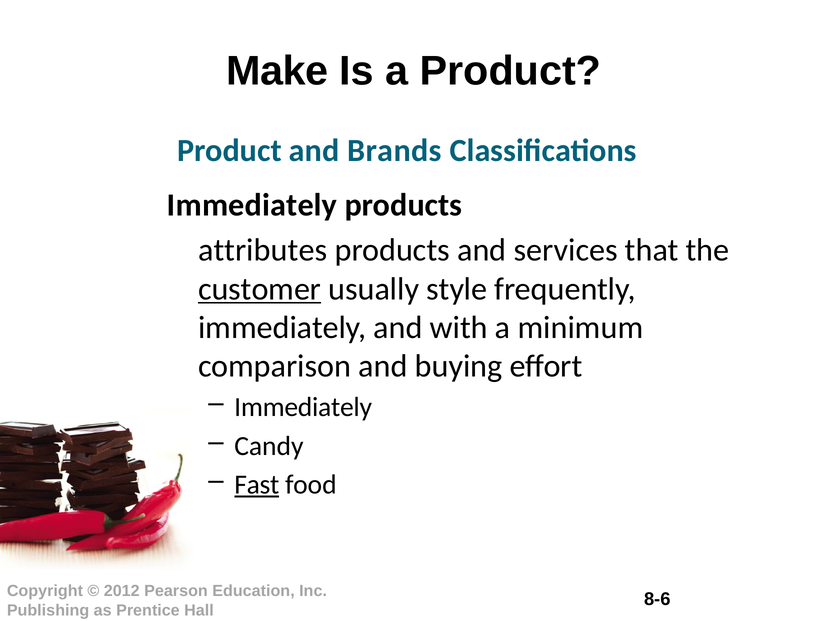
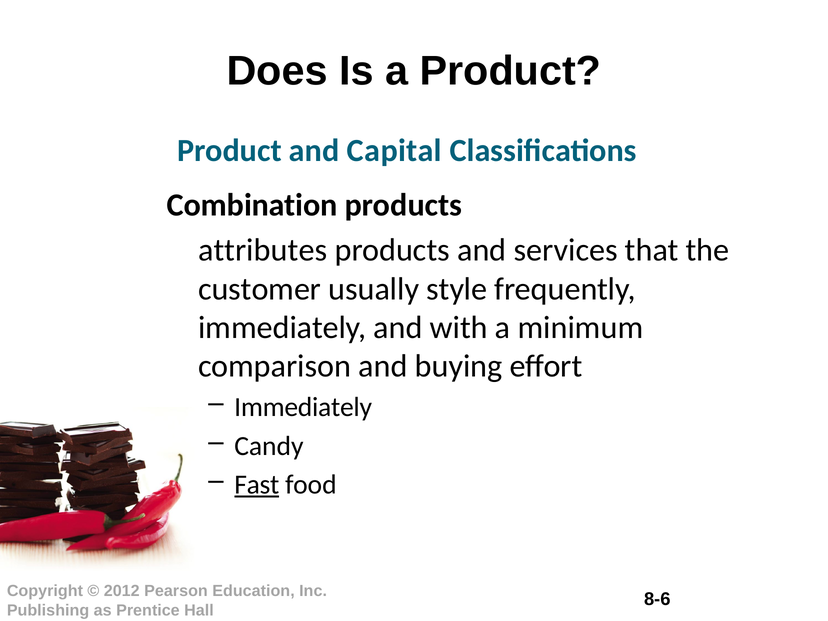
Make: Make -> Does
Brands: Brands -> Capital
Immediately at (252, 205): Immediately -> Combination
customer underline: present -> none
